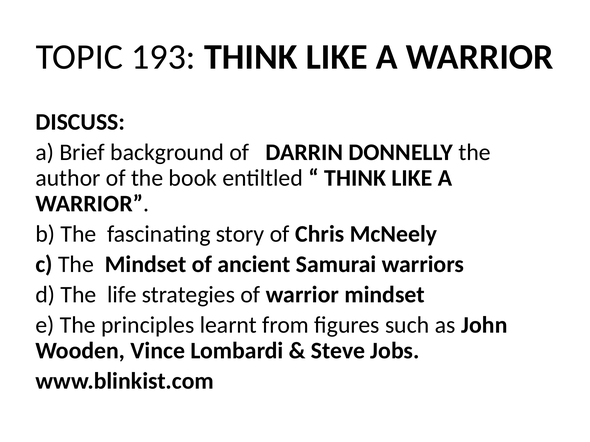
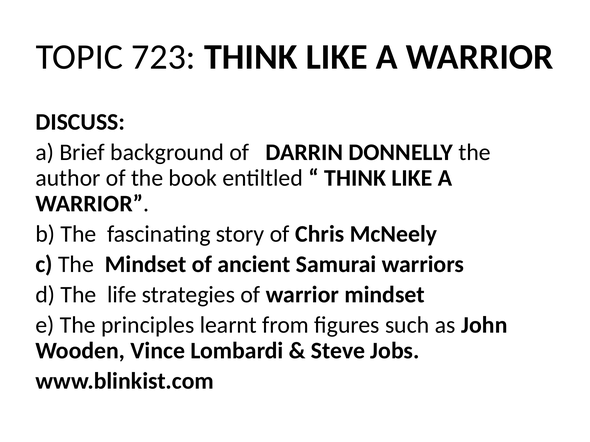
193: 193 -> 723
